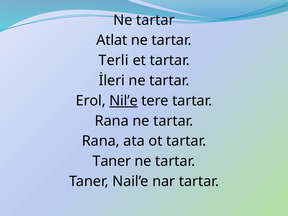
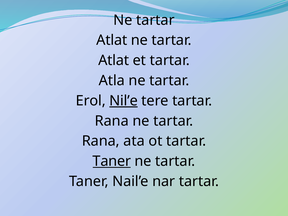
Terli at (114, 60): Terli -> Atlat
İleri: İleri -> Atla
Taner at (112, 161) underline: none -> present
